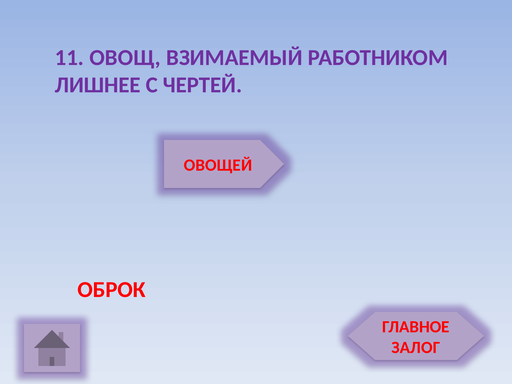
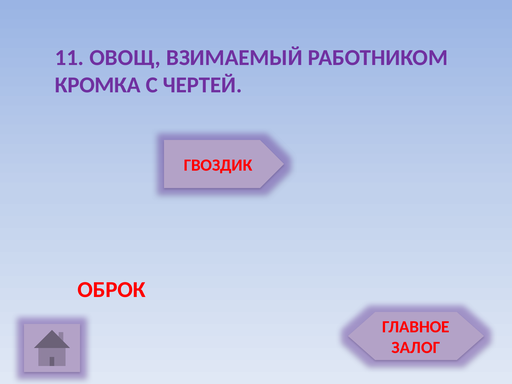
ЛИШНЕЕ: ЛИШНЕЕ -> КРОМКА
ОВОЩЕЙ: ОВОЩЕЙ -> ГВОЗДИК
